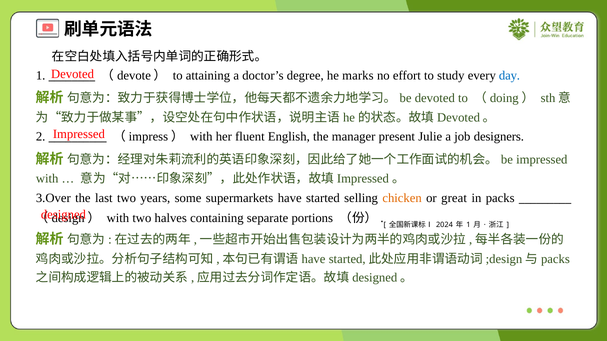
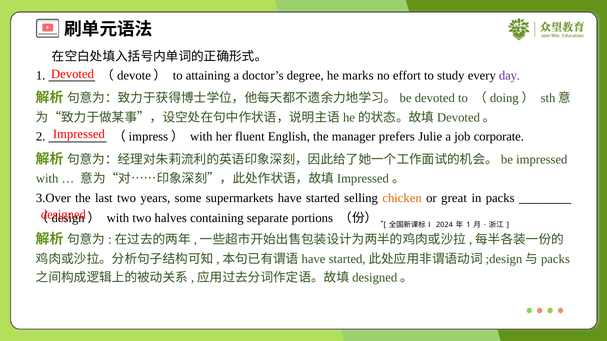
day colour: blue -> purple
present: present -> prefers
designers: designers -> corporate
